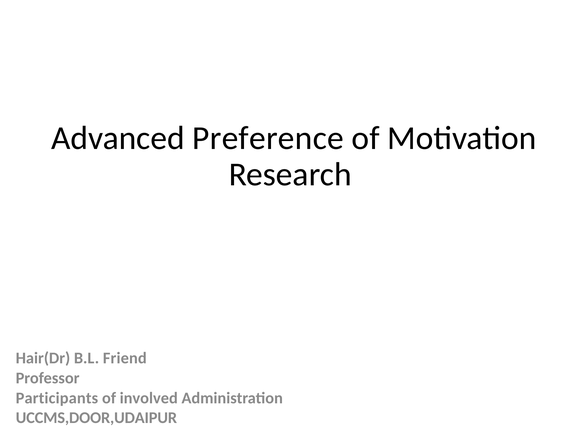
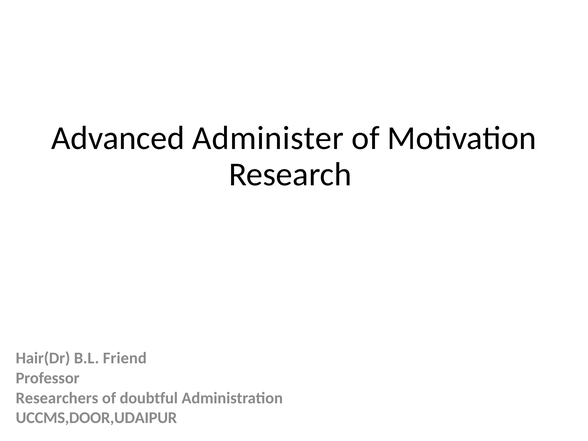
Preference: Preference -> Administer
Participants: Participants -> Researchers
involved: involved -> doubtful
